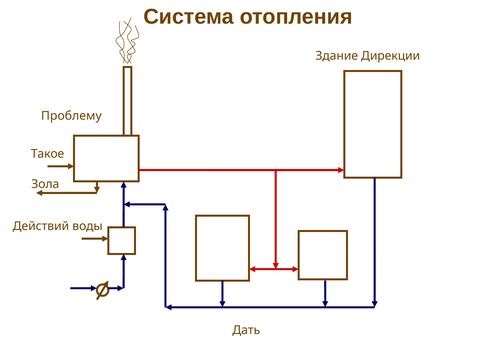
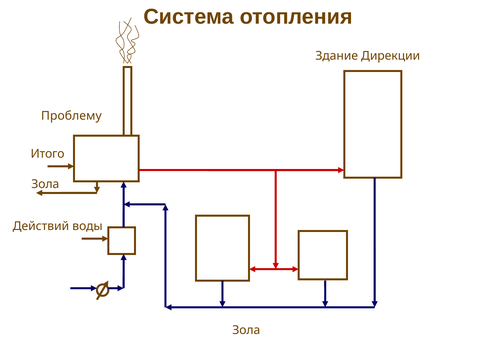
Такое: Такое -> Итого
Дать at (246, 330): Дать -> Зола
